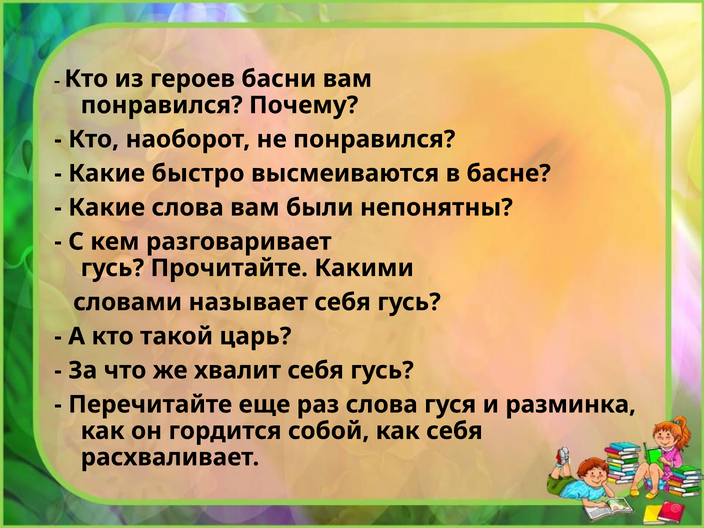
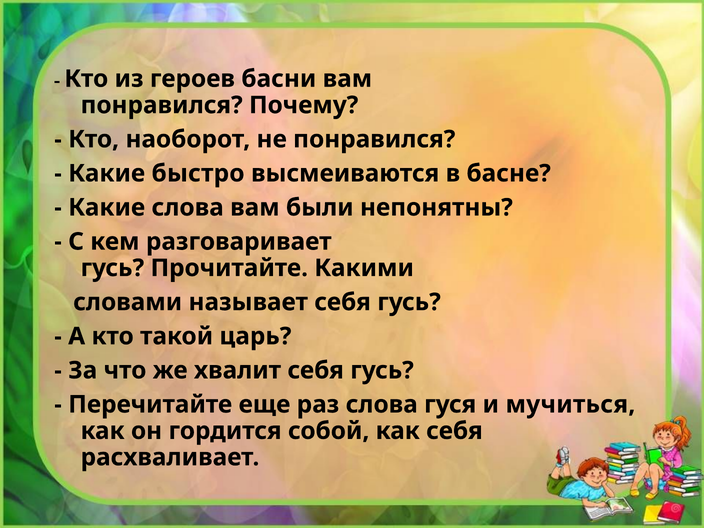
разминка: разминка -> мучиться
